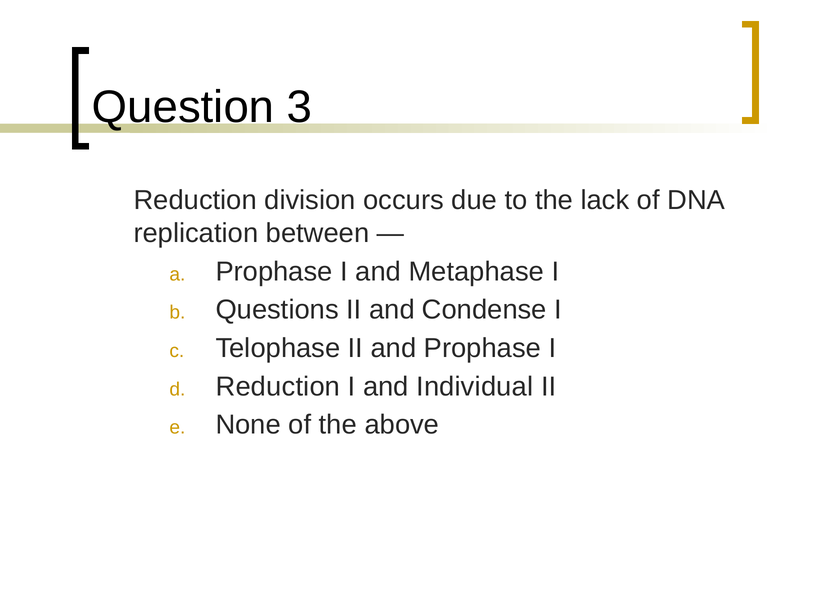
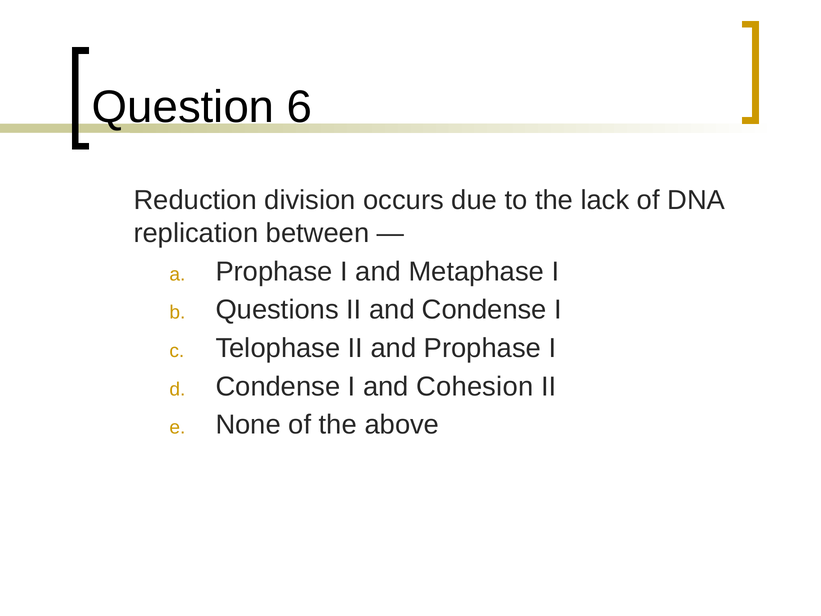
3: 3 -> 6
Reduction at (278, 386): Reduction -> Condense
Individual: Individual -> Cohesion
